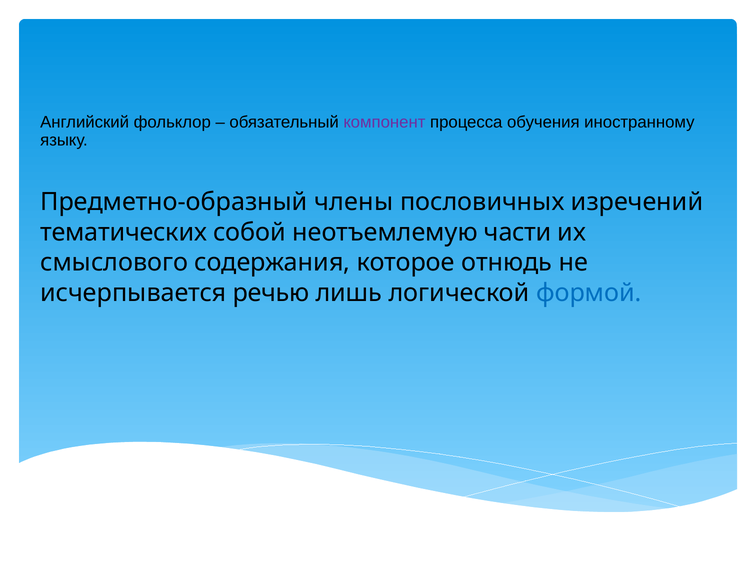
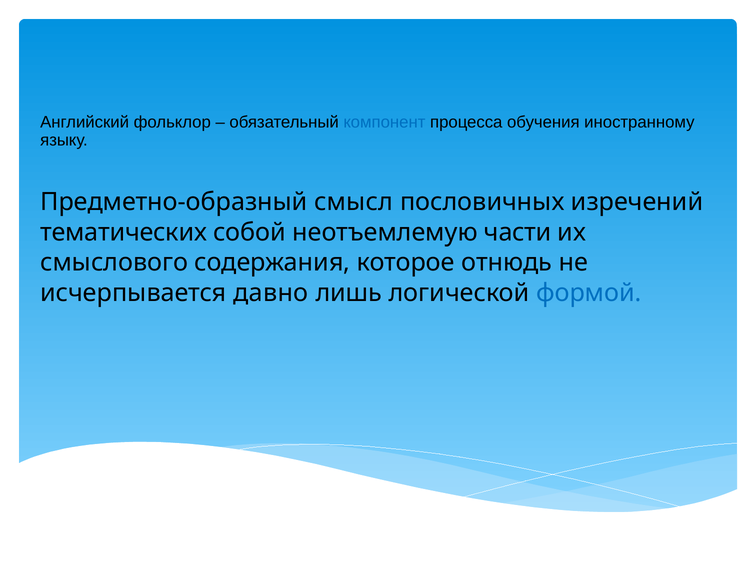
компонент colour: purple -> blue
члены: члены -> смысл
речью: речью -> давно
